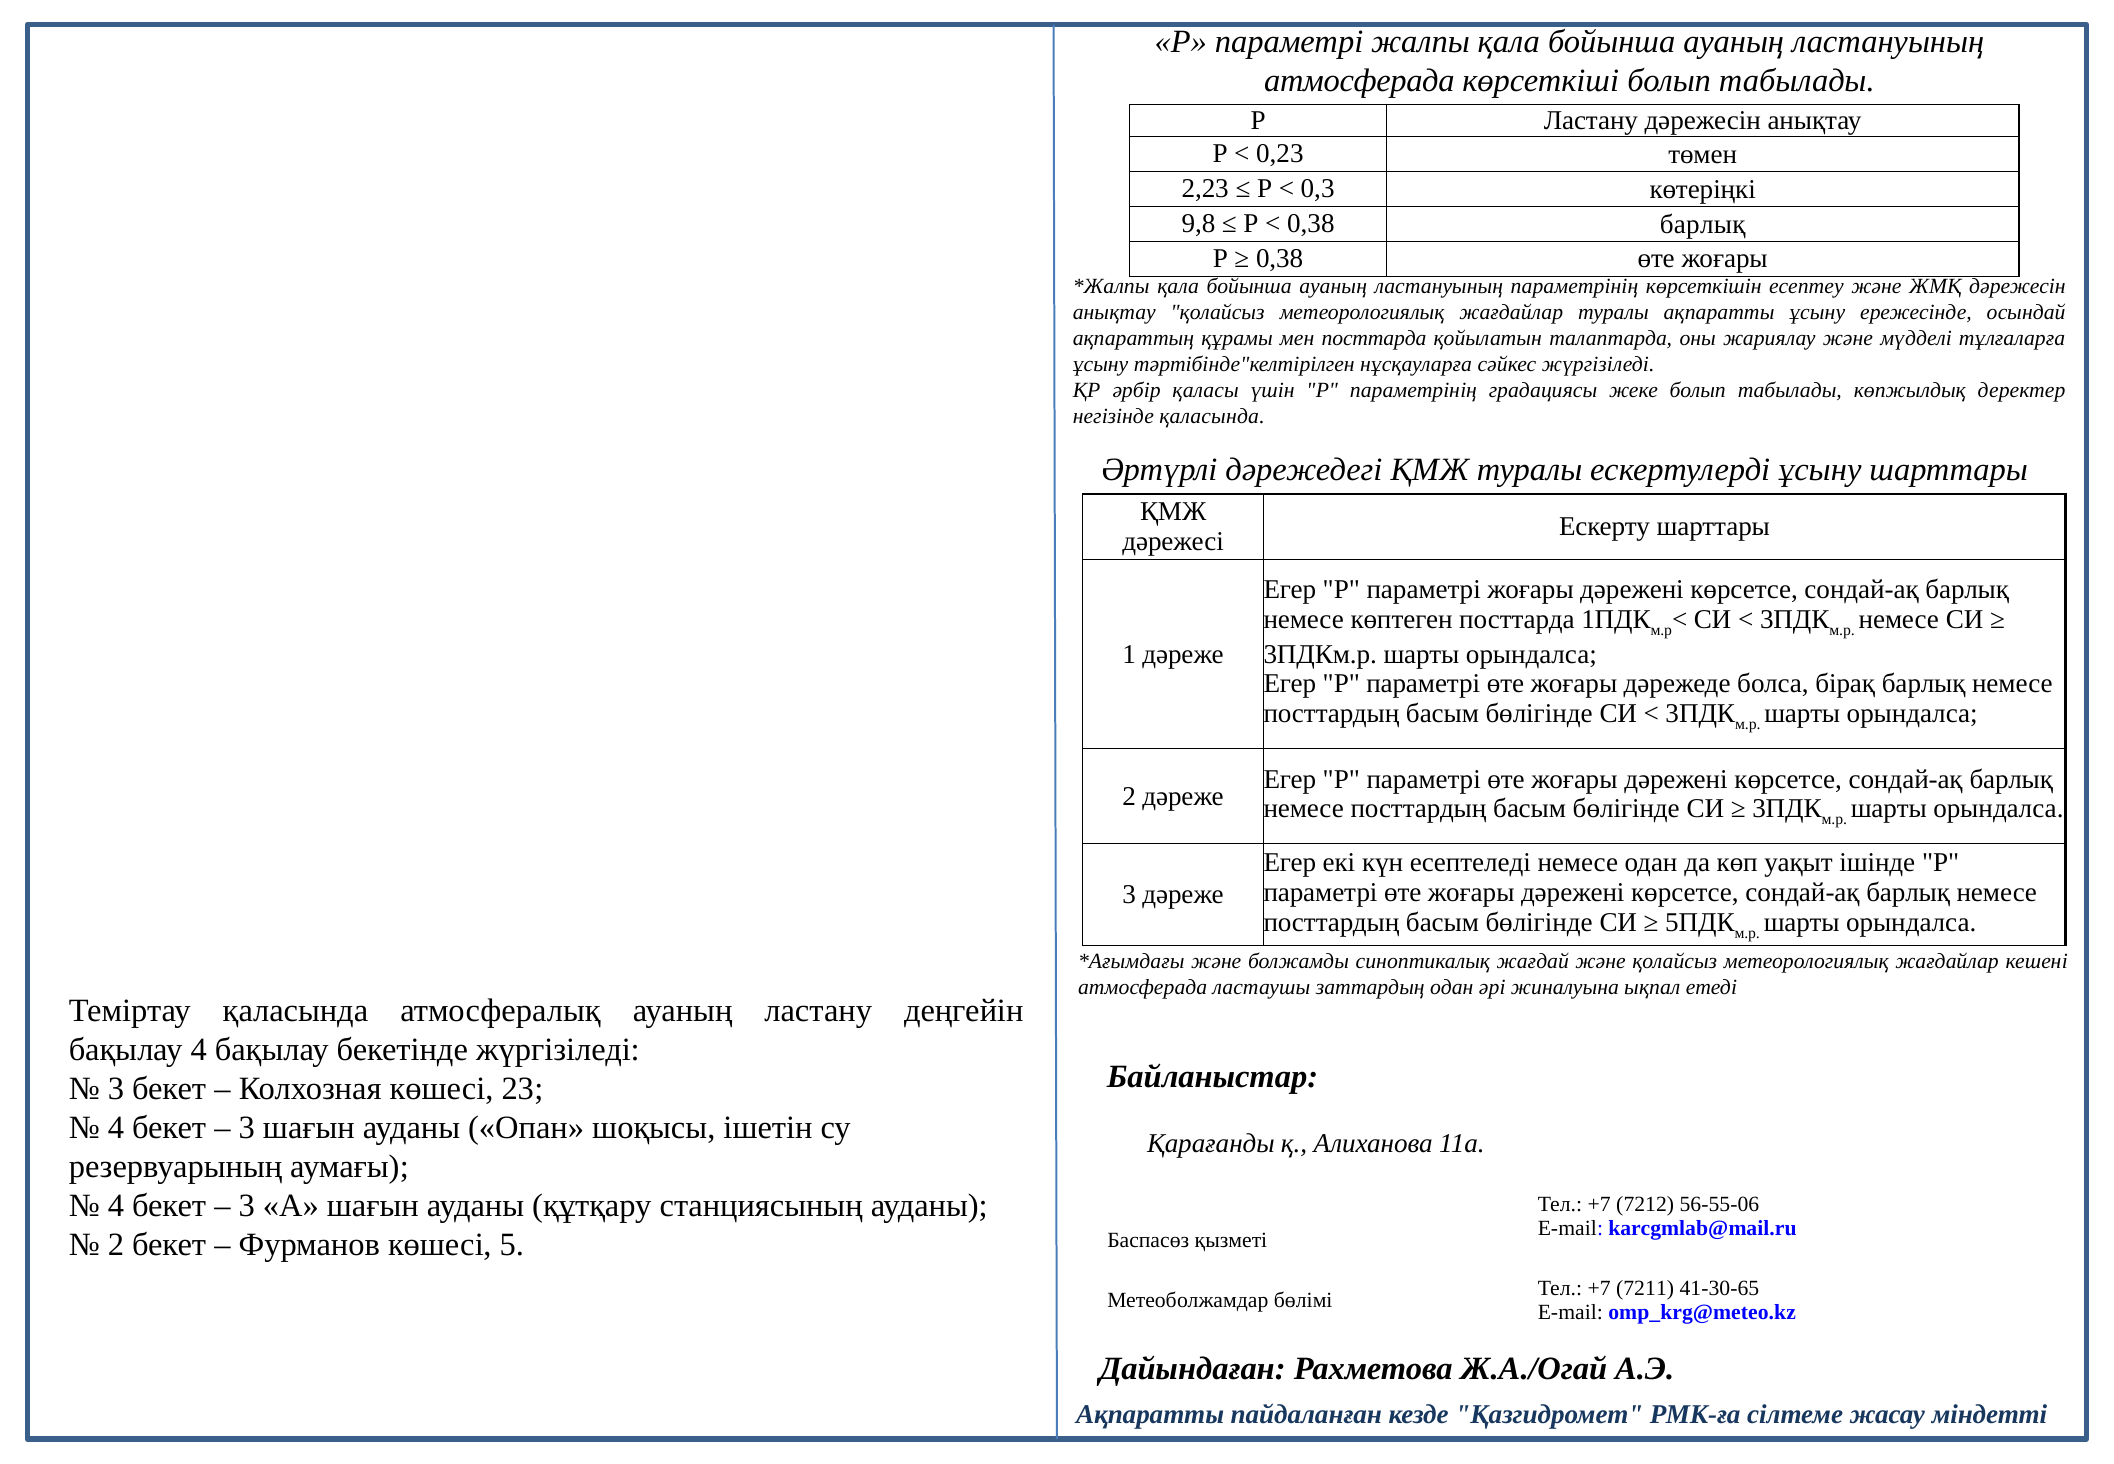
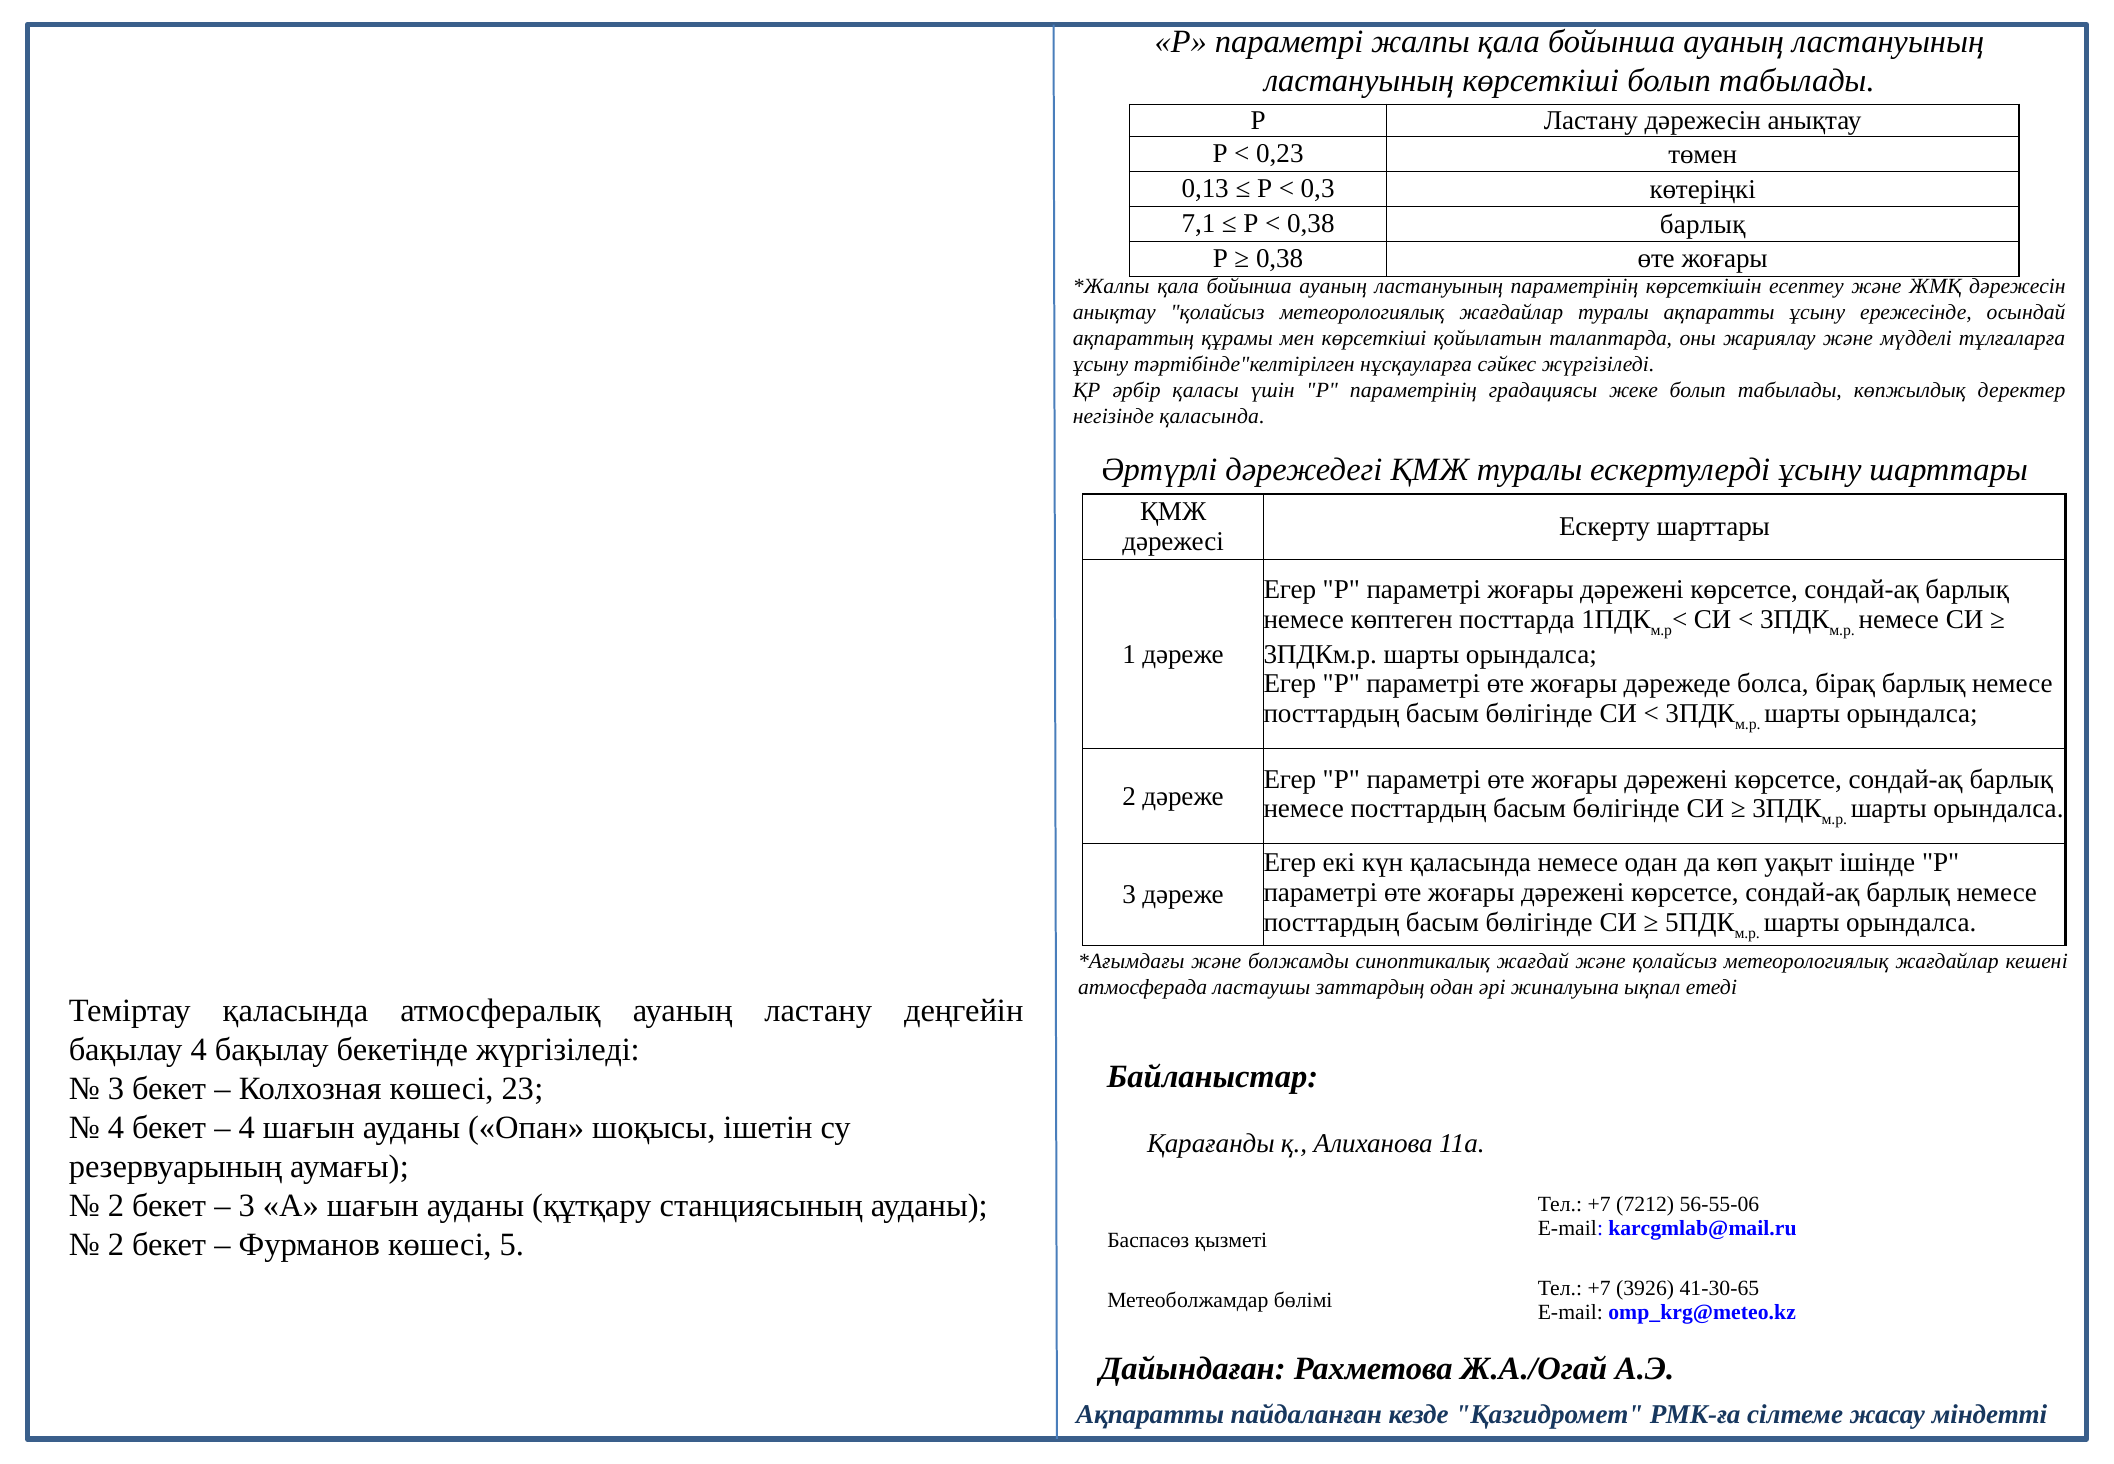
атмосферада at (1359, 81): атмосферада -> ластануының
2,23: 2,23 -> 0,13
9,8: 9,8 -> 7,1
мен посттарда: посттарда -> көрсеткіші
күн есептеледі: есептеледі -> қаласында
3 at (247, 1127): 3 -> 4
4 at (116, 1205): 4 -> 2
7211: 7211 -> 3926
